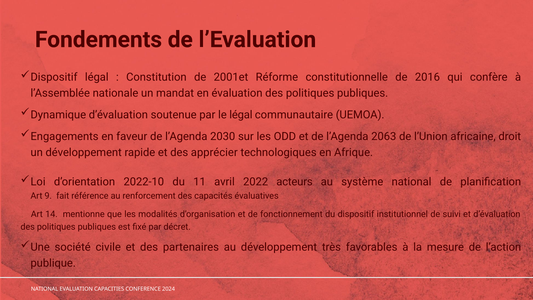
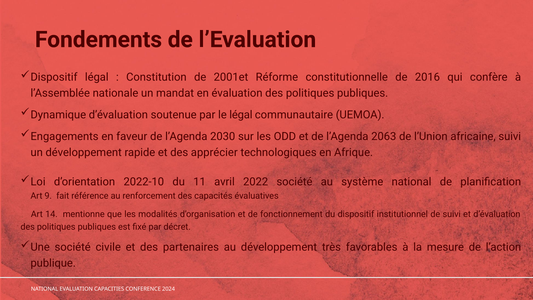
africaine droit: droit -> suivi
2022 acteurs: acteurs -> société
